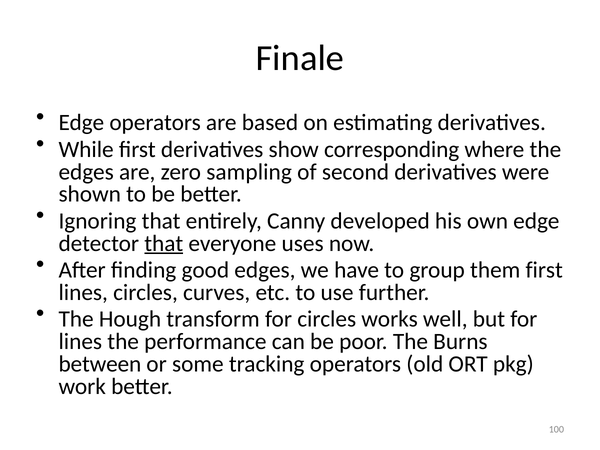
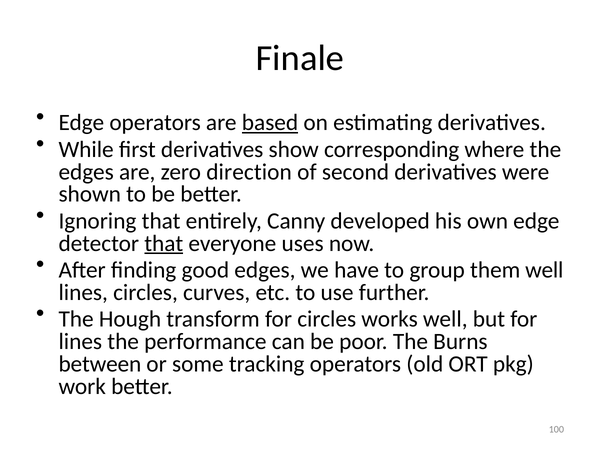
based underline: none -> present
sampling: sampling -> direction
them first: first -> well
